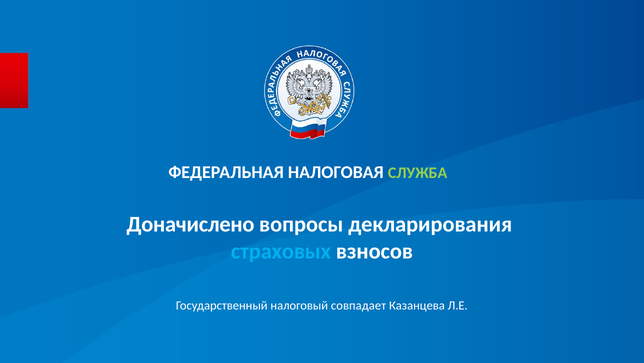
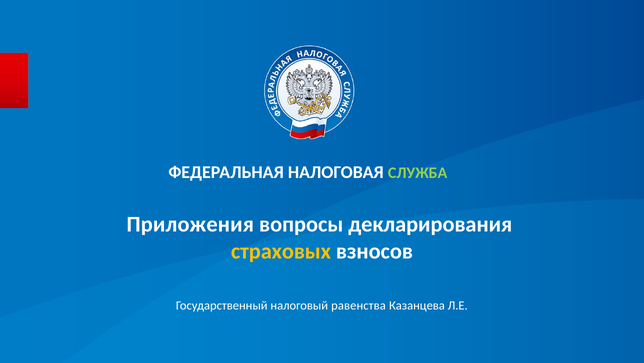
Доначислено: Доначислено -> Приложения
страховых colour: light blue -> yellow
совпадает: совпадает -> равенства
